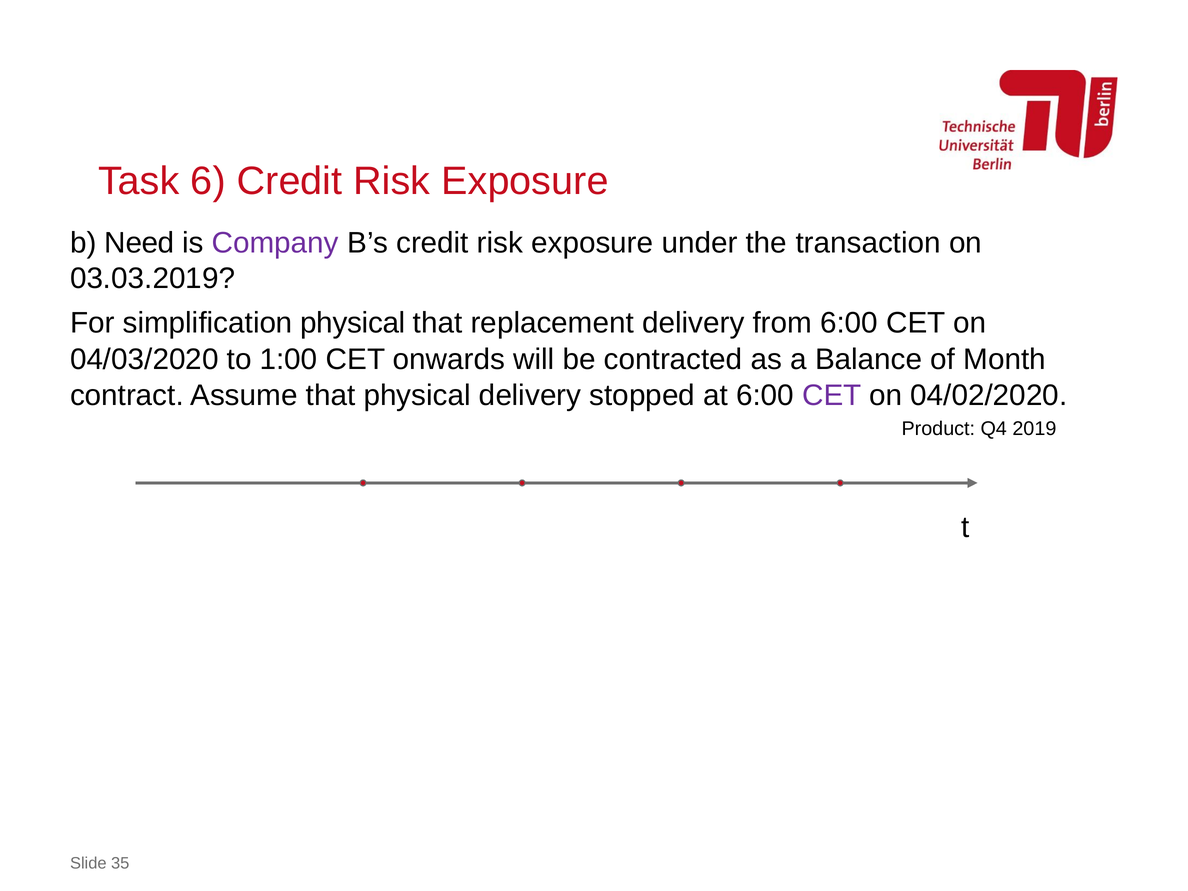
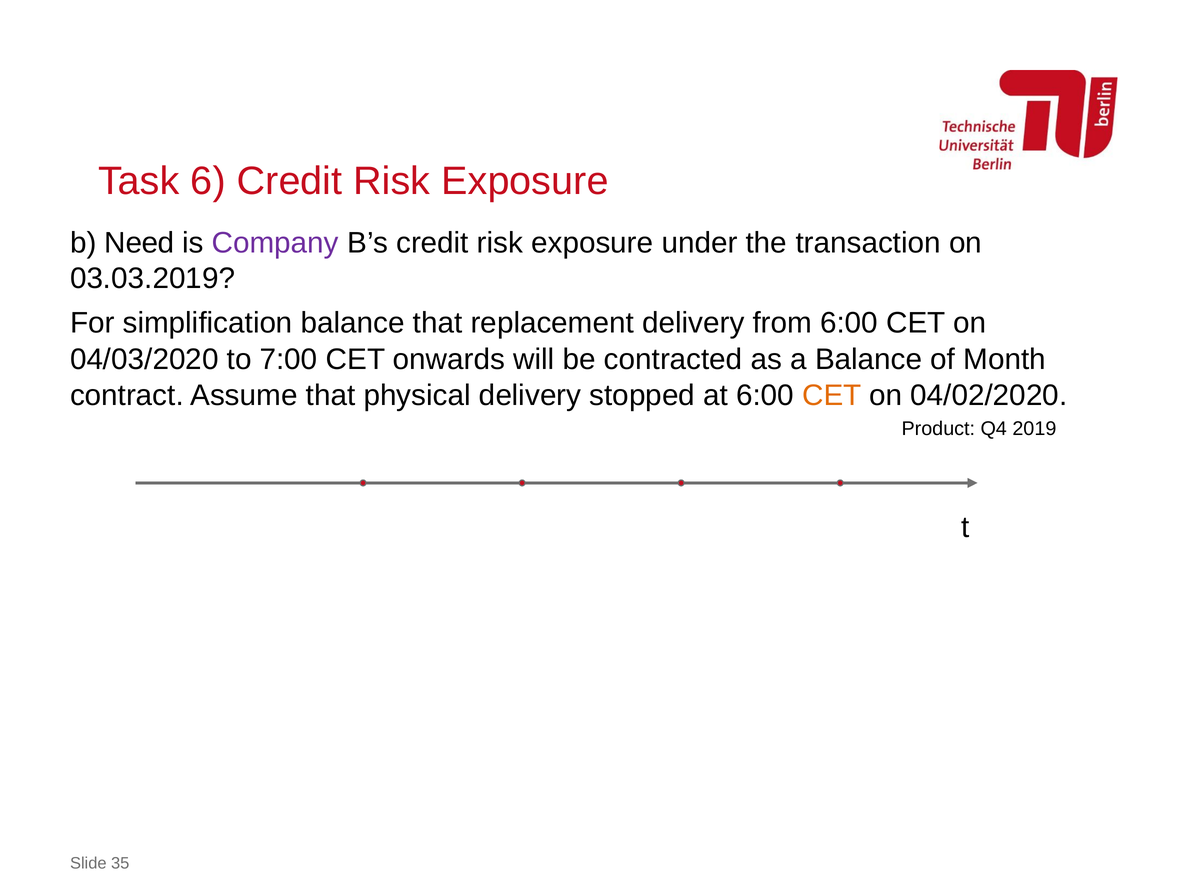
simplification physical: physical -> balance
1:00: 1:00 -> 7:00
CET at (832, 396) colour: purple -> orange
